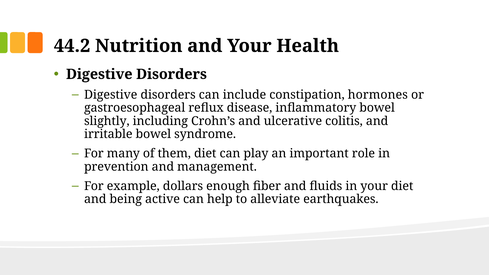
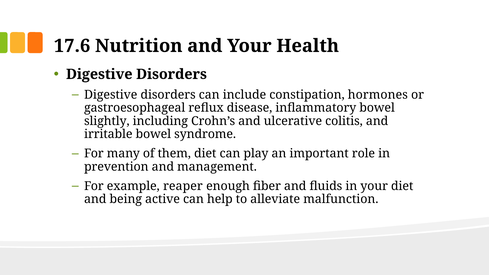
44.2: 44.2 -> 17.6
dollars: dollars -> reaper
earthquakes: earthquakes -> malfunction
